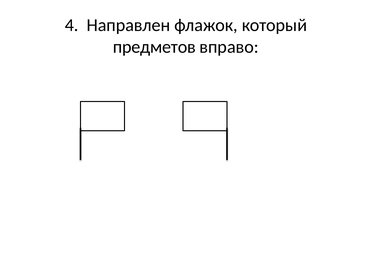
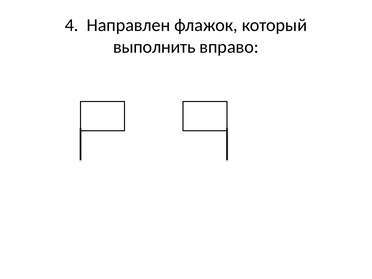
предметов: предметов -> выполнить
